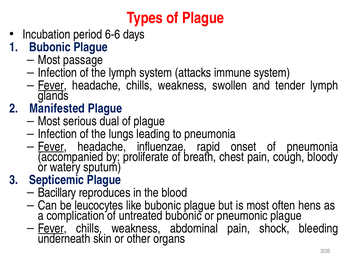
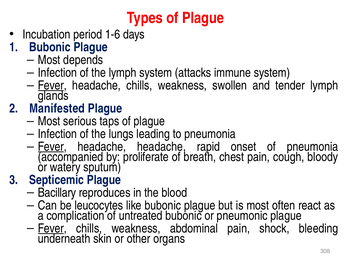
6-6: 6-6 -> 1-6
passage: passage -> depends
dual: dual -> taps
headache influenzae: influenzae -> headache
hens: hens -> react
